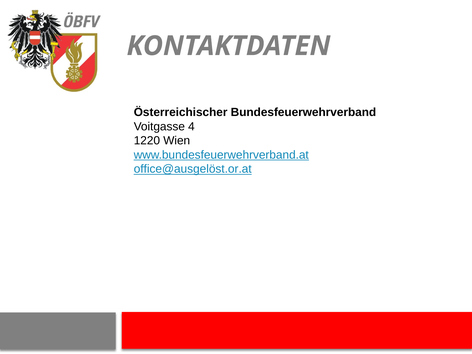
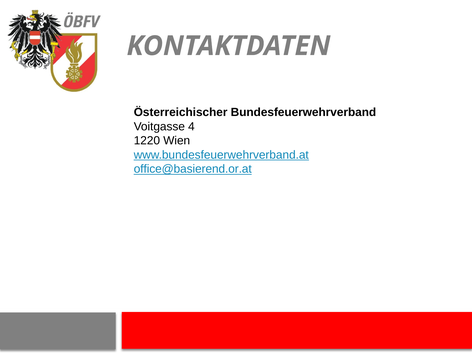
office@ausgelöst.or.at: office@ausgelöst.or.at -> office@basierend.or.at
